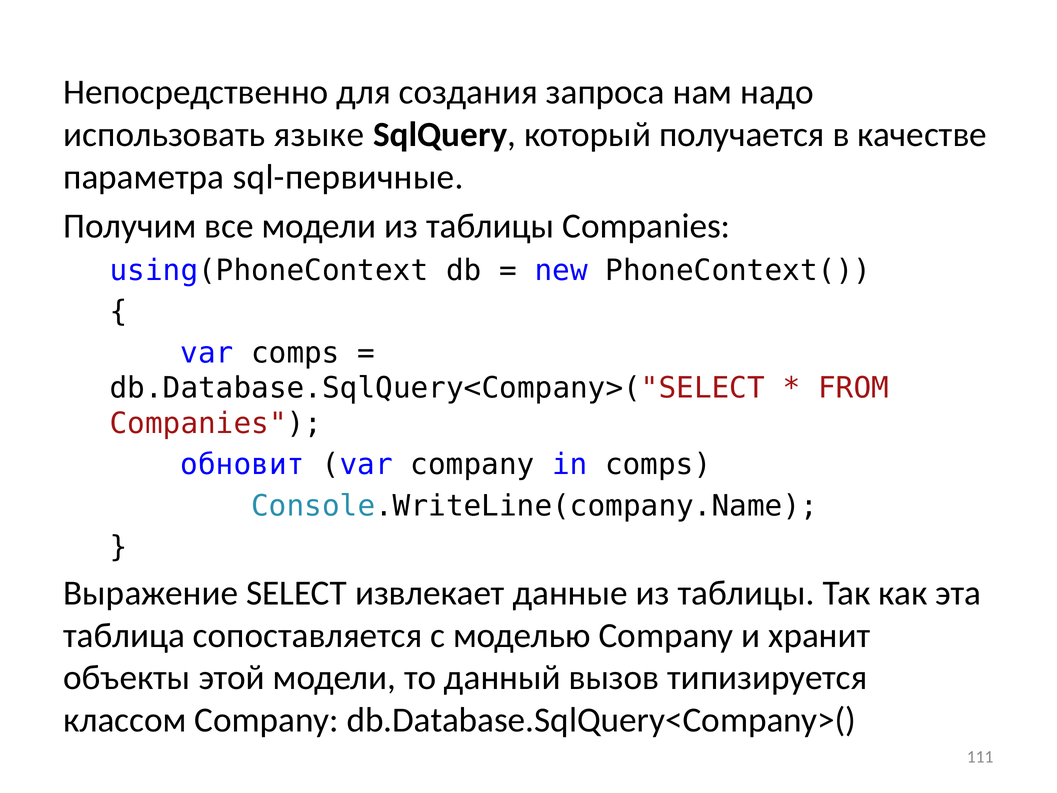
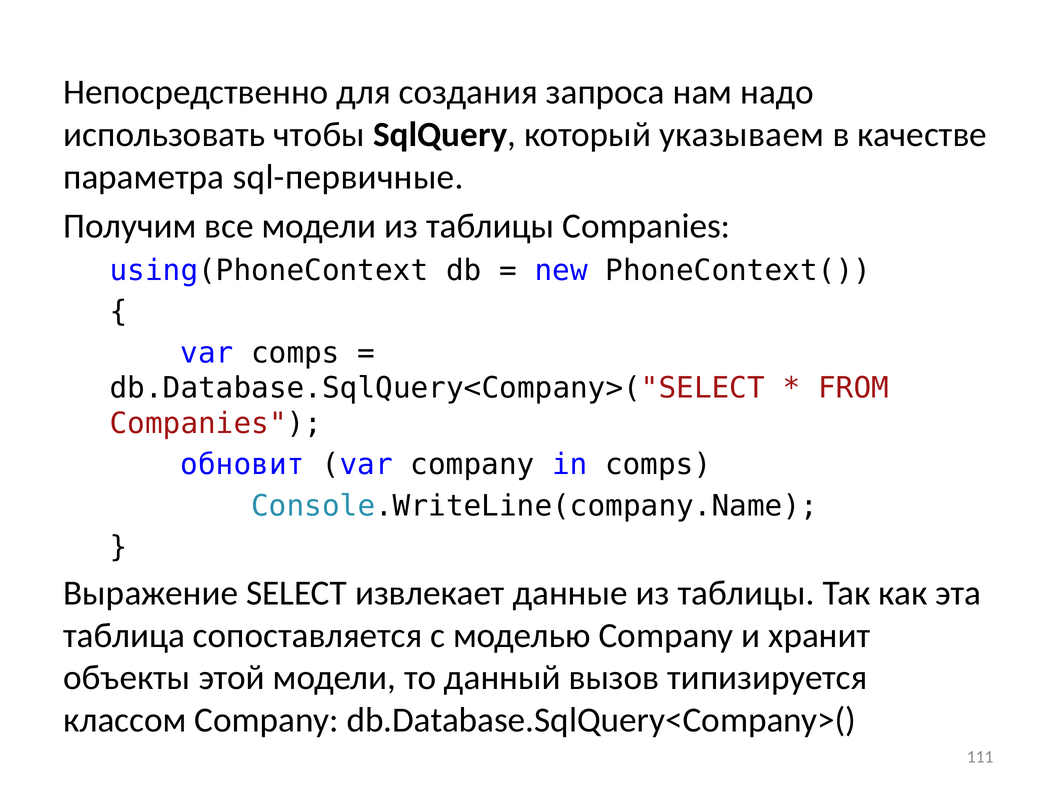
языке: языке -> чтобы
получается: получается -> указываем
